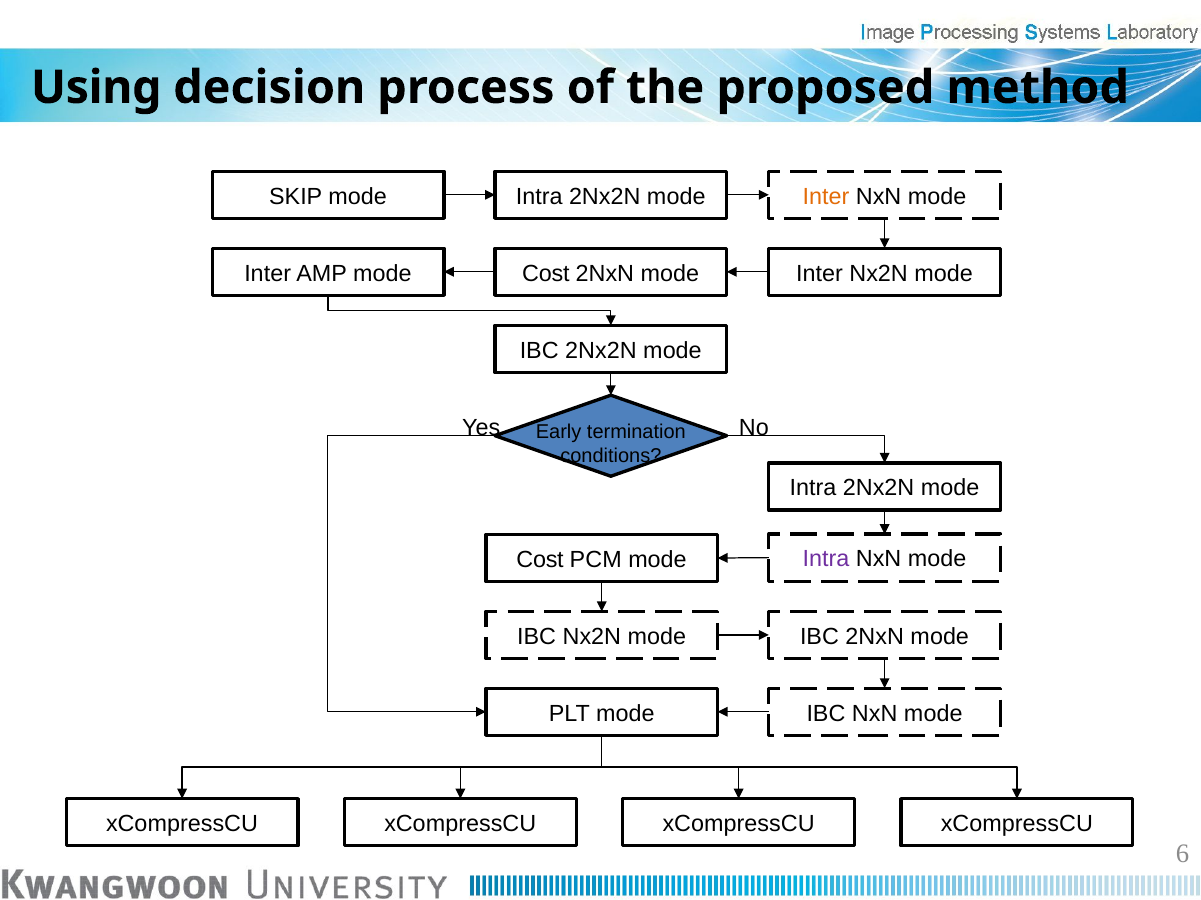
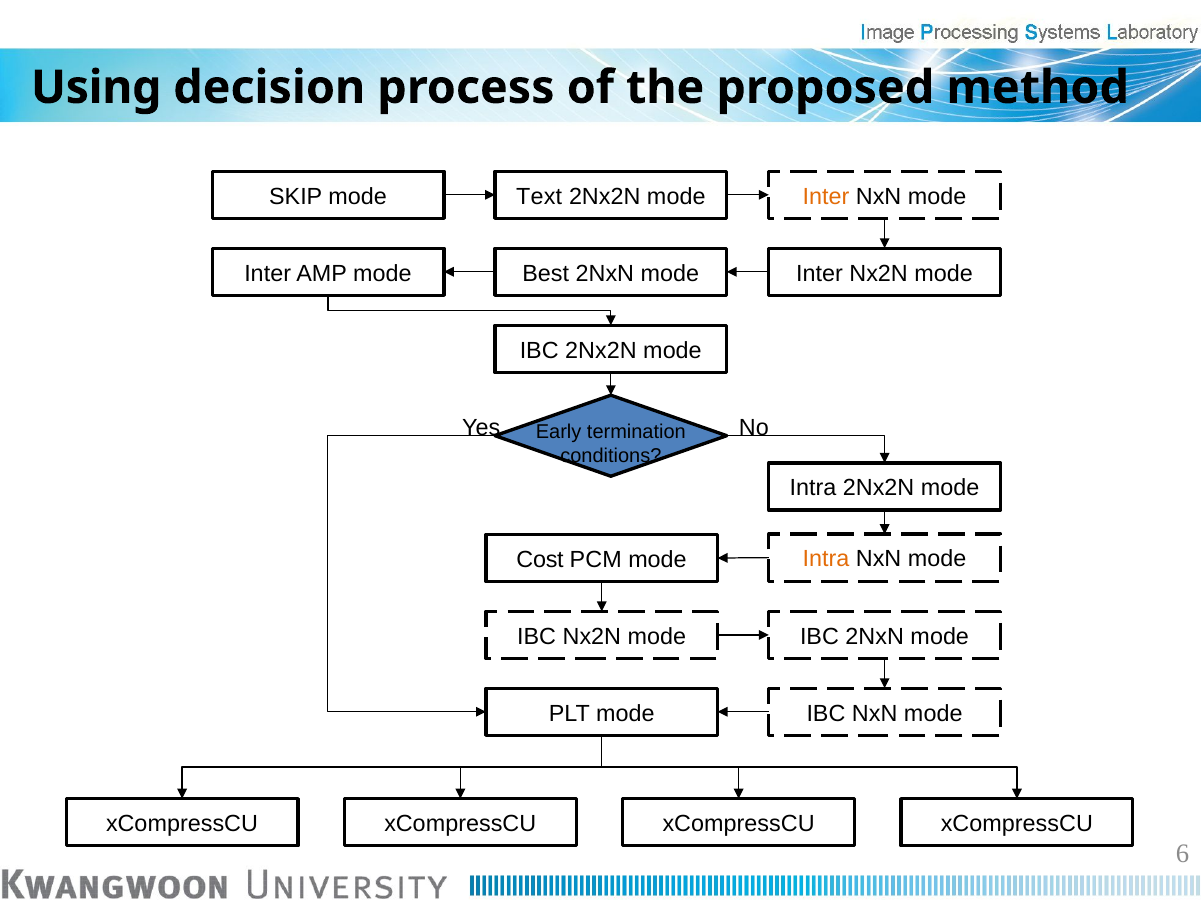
SKIP mode Intra: Intra -> Text
Cost at (546, 274): Cost -> Best
Intra at (826, 560) colour: purple -> orange
